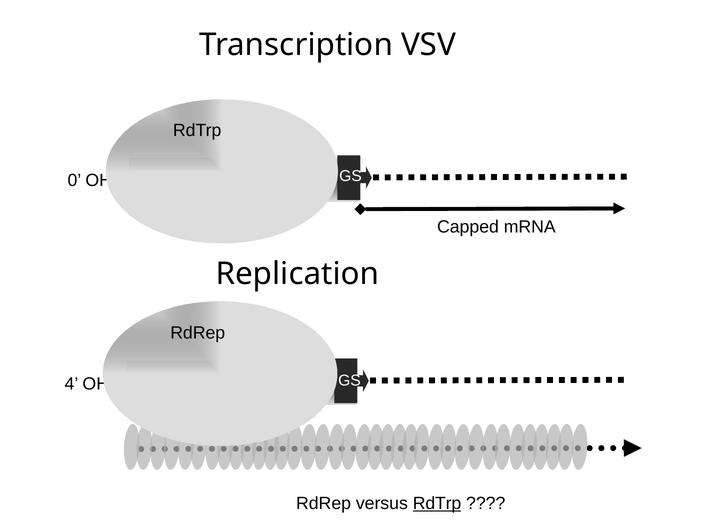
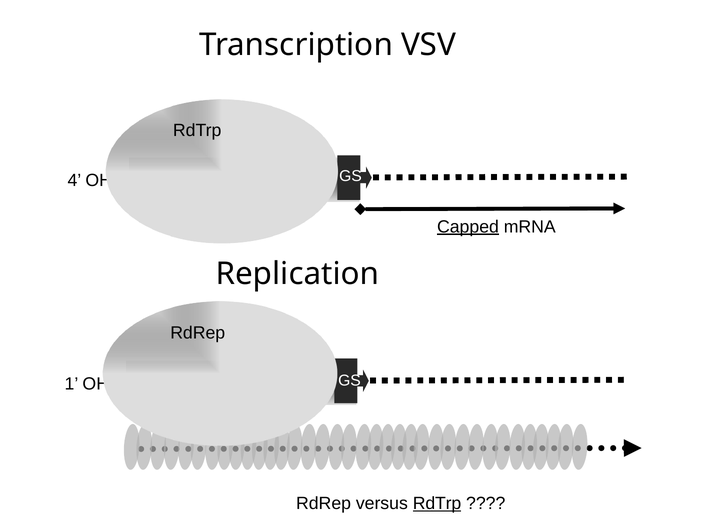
0: 0 -> 4
Capped underline: none -> present
4: 4 -> 1
